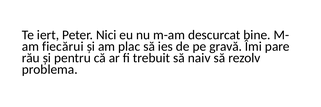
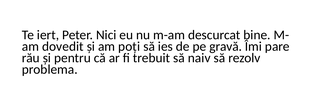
fiecărui: fiecărui -> dovedit
plac: plac -> poți
